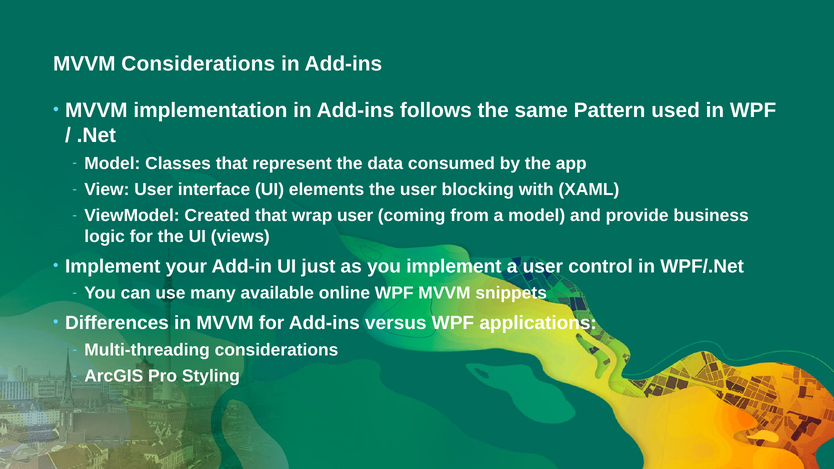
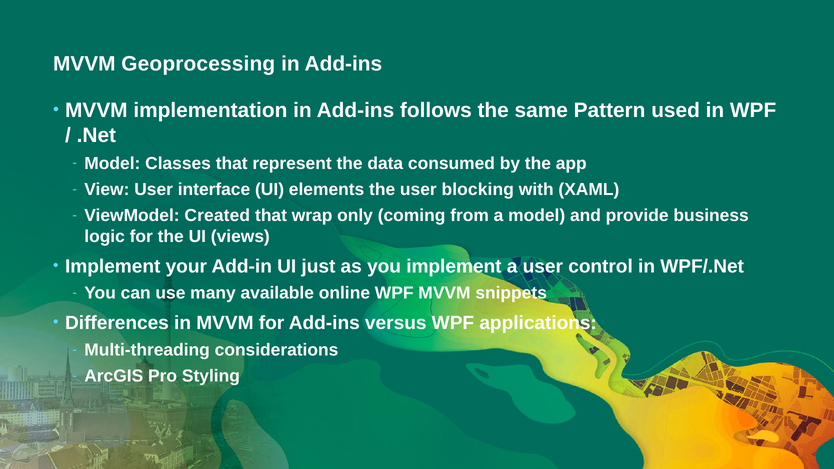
MVVM Considerations: Considerations -> Geoprocessing
wrap user: user -> only
